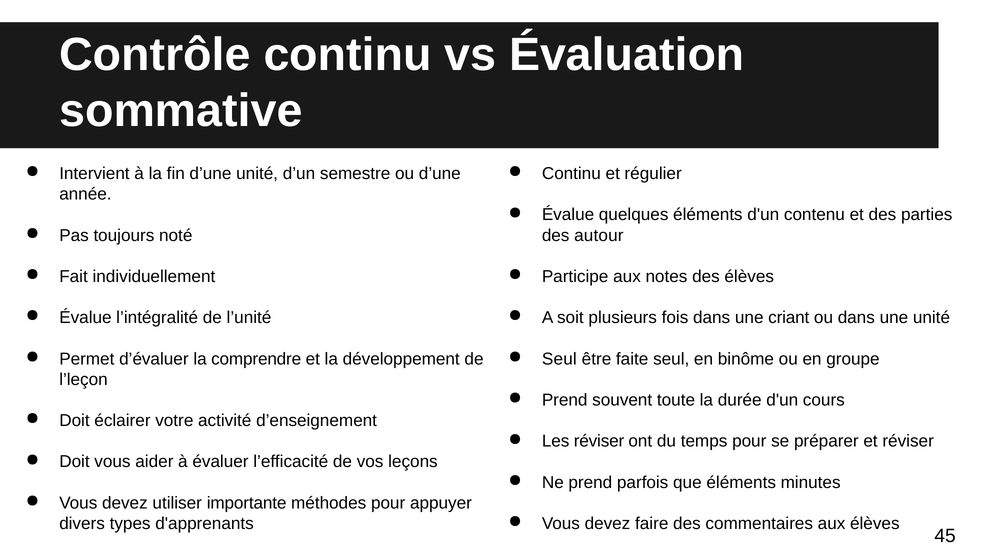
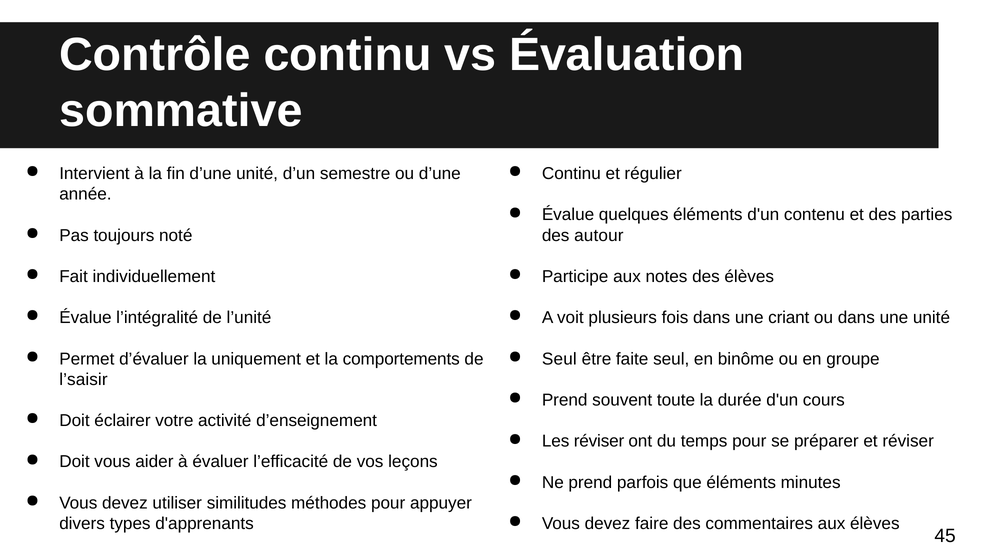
soit: soit -> voit
comprendre: comprendre -> uniquement
développement: développement -> comportements
l’leçon: l’leçon -> l’saisir
importante: importante -> similitudes
